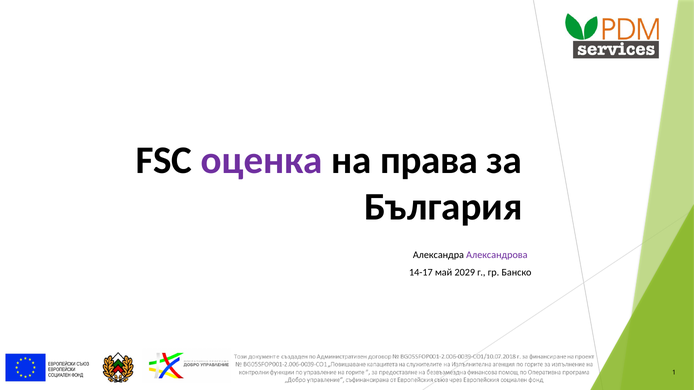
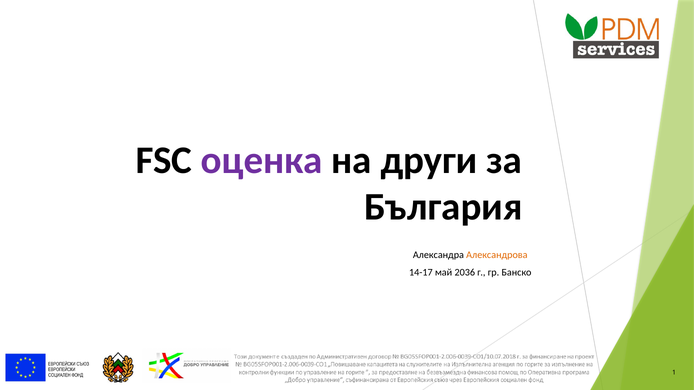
права: права -> други
Александрова colour: purple -> orange
2029: 2029 -> 2036
